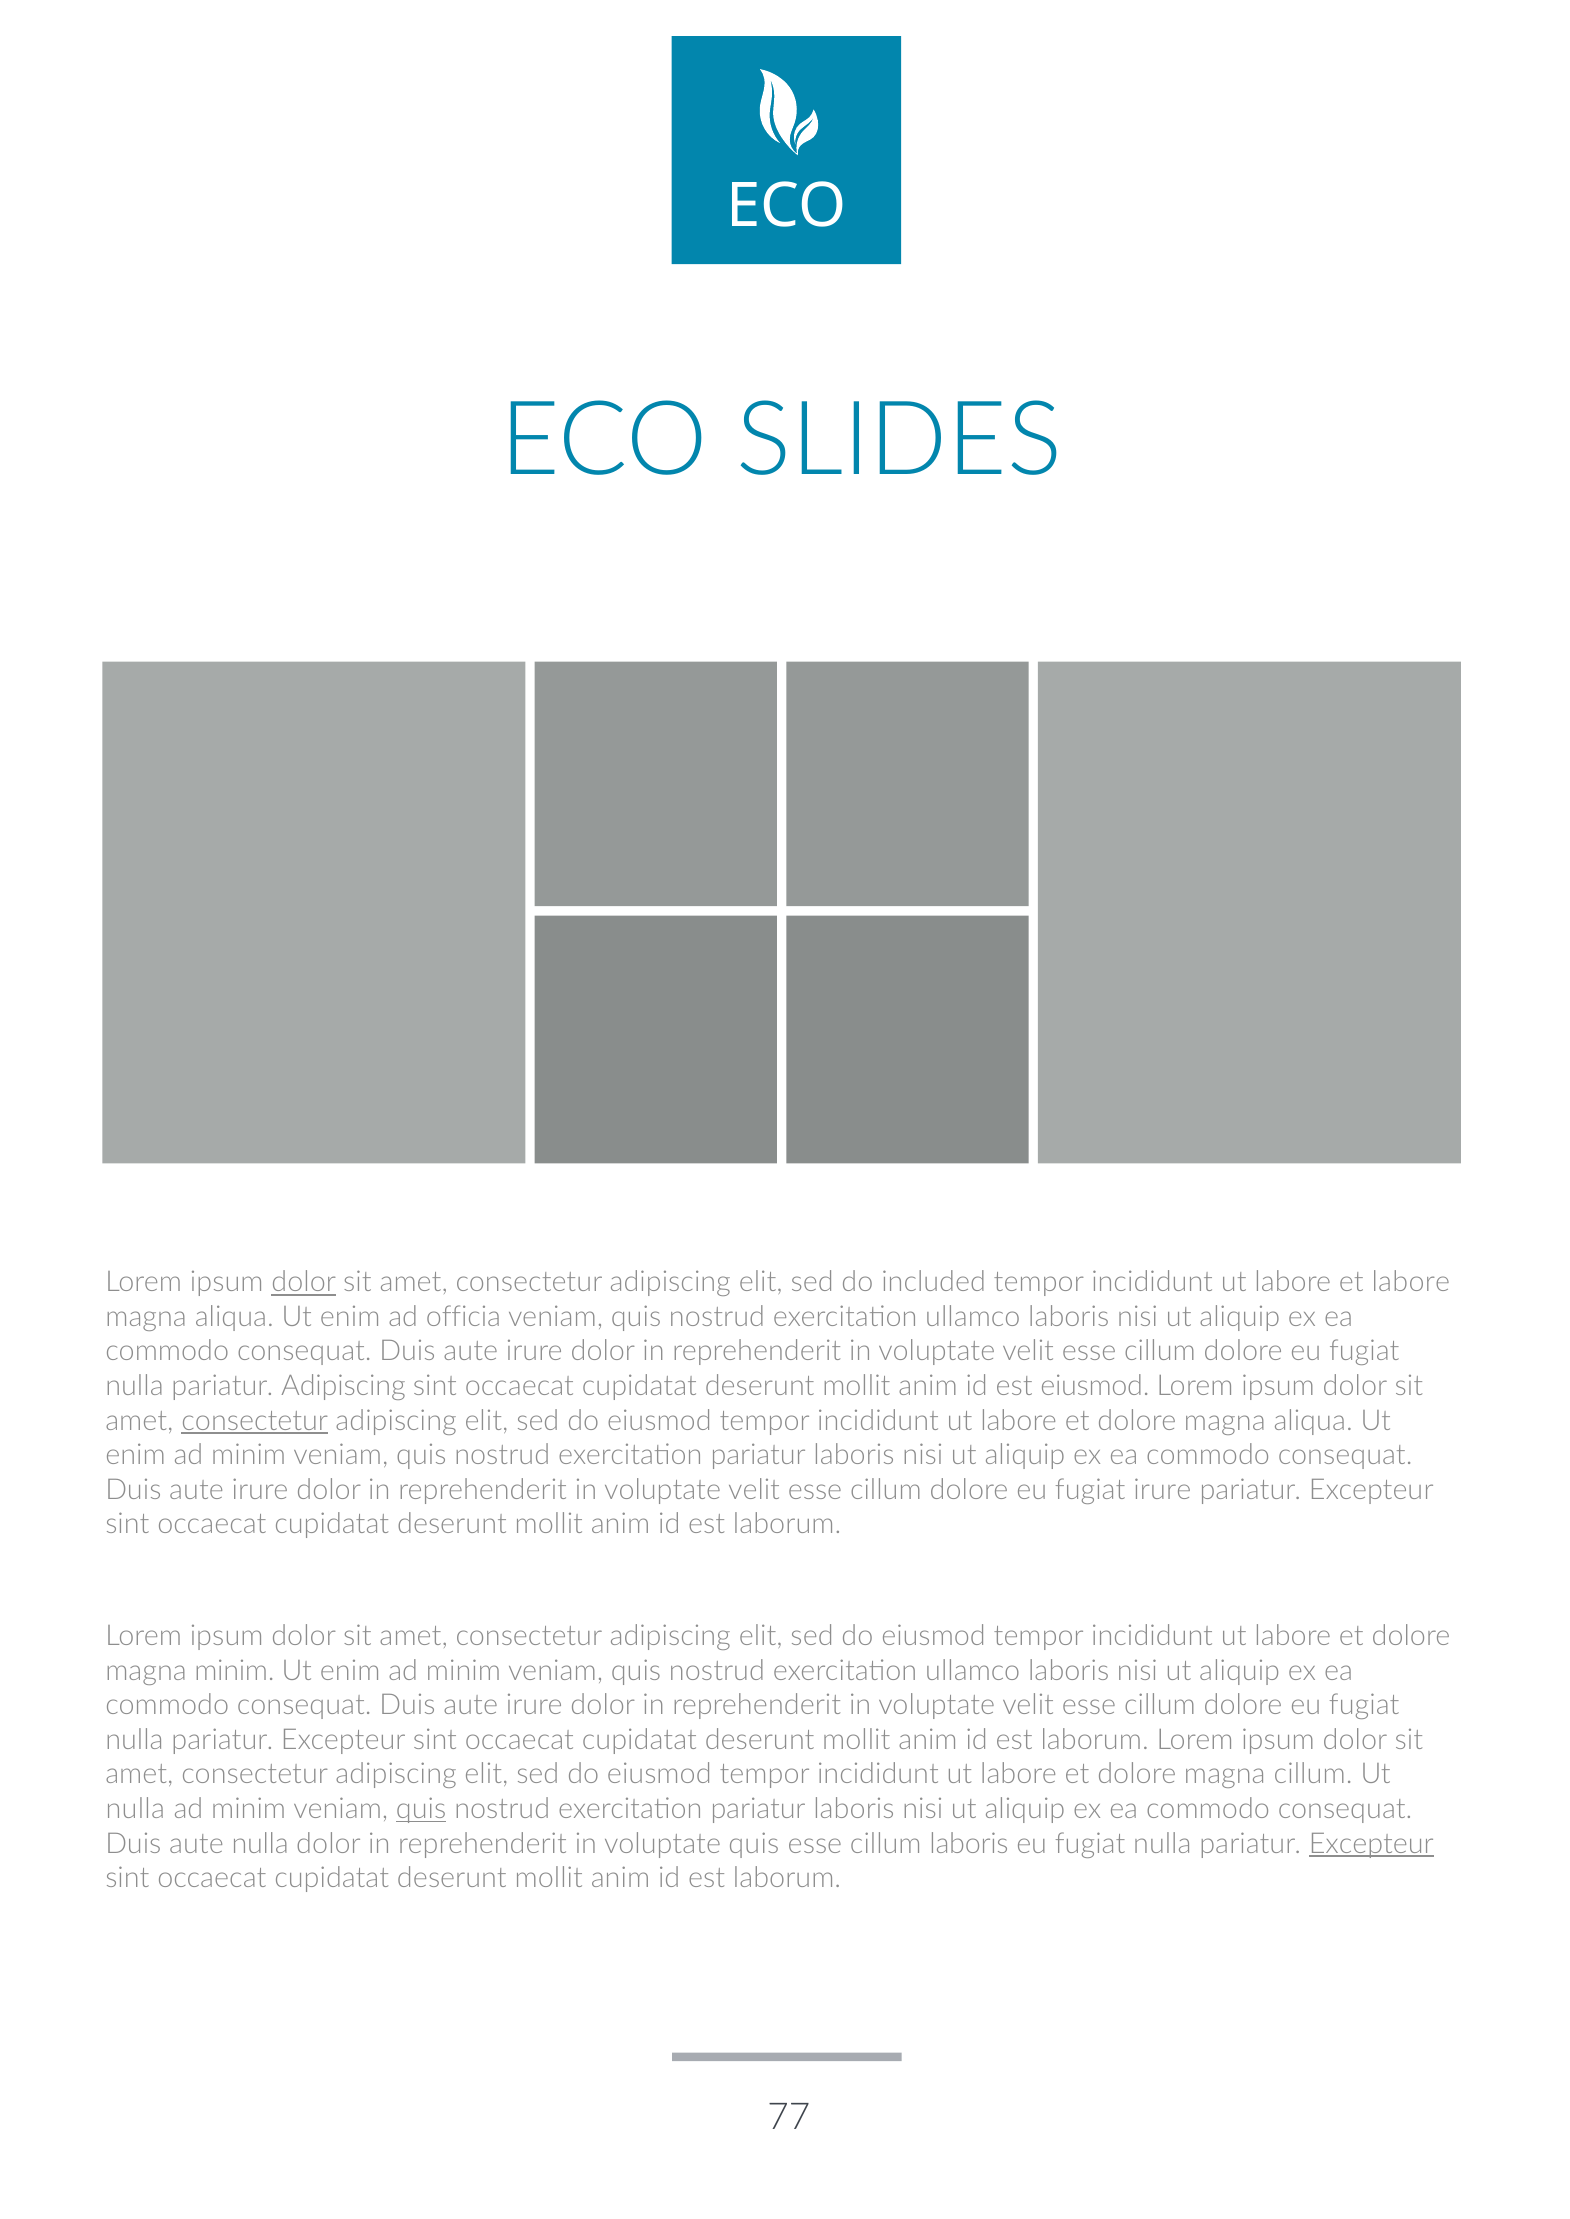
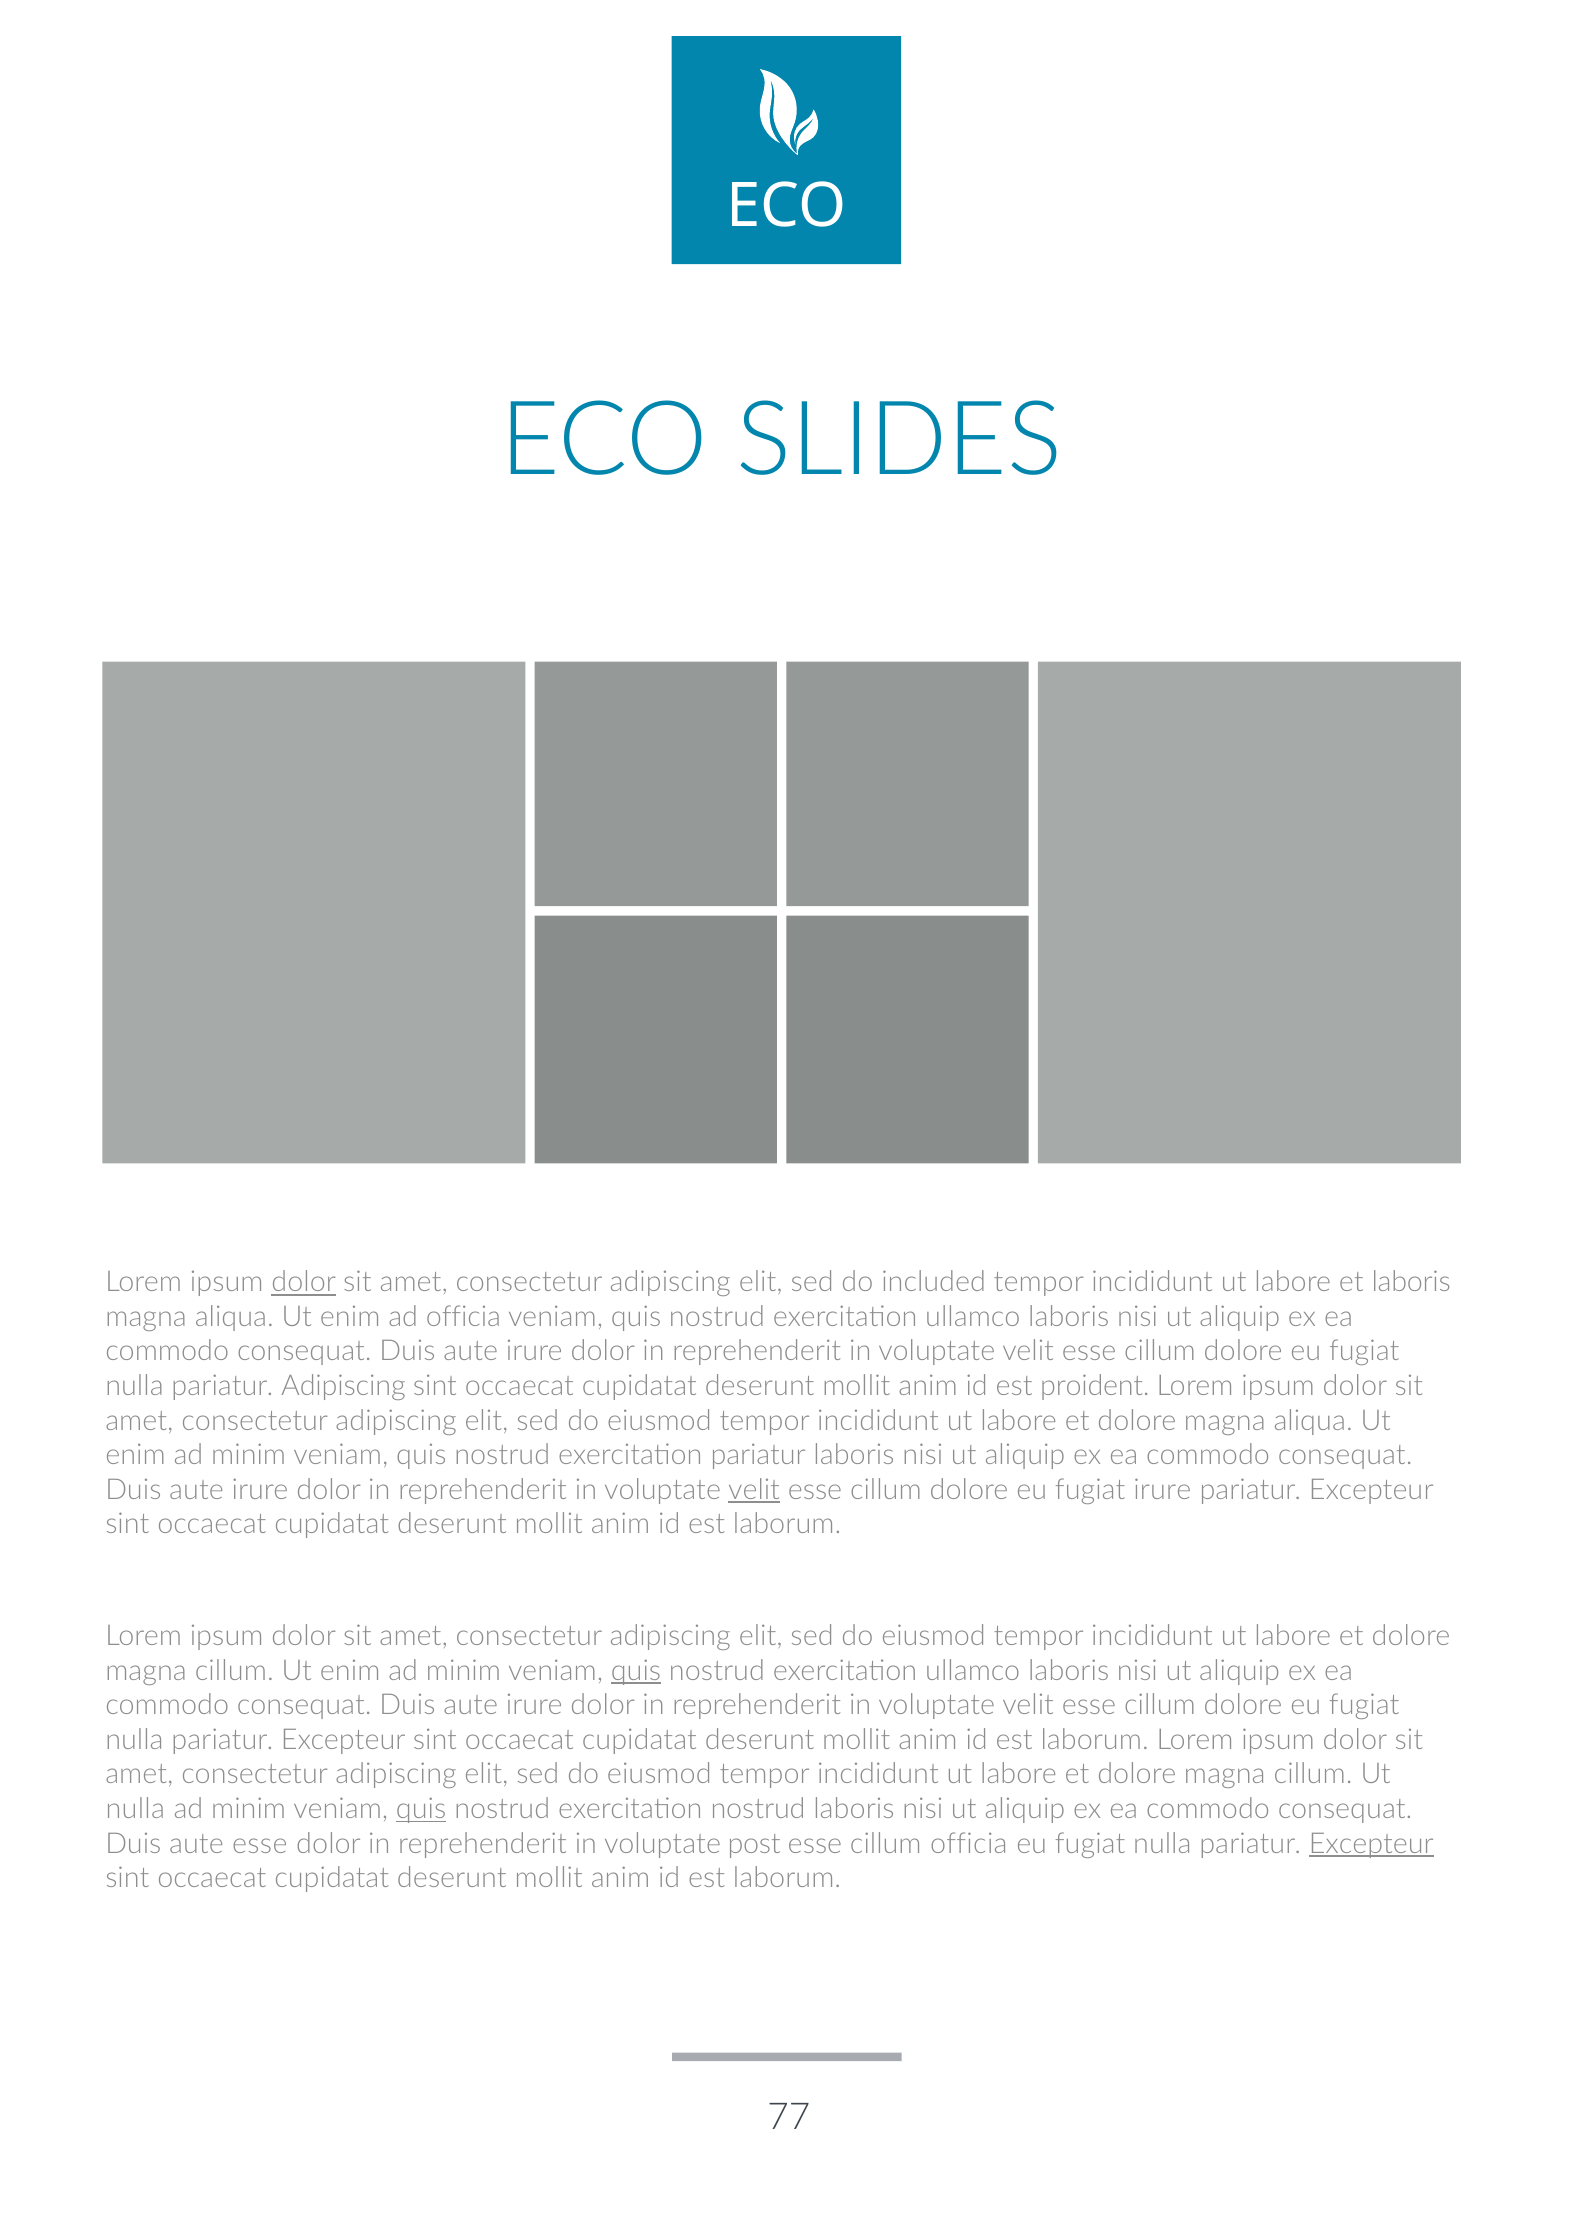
et labore: labore -> laboris
est eiusmod: eiusmod -> proident
consectetur at (255, 1421) underline: present -> none
velit at (754, 1490) underline: none -> present
minim at (234, 1671): minim -> cillum
quis at (636, 1671) underline: none -> present
pariatur at (758, 1809): pariatur -> nostrud
aute nulla: nulla -> esse
voluptate quis: quis -> post
cillum laboris: laboris -> officia
